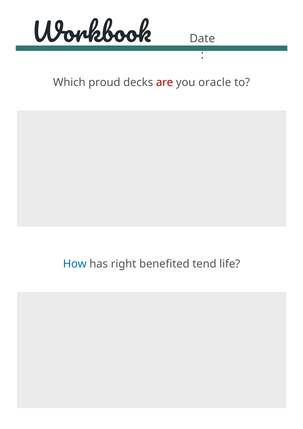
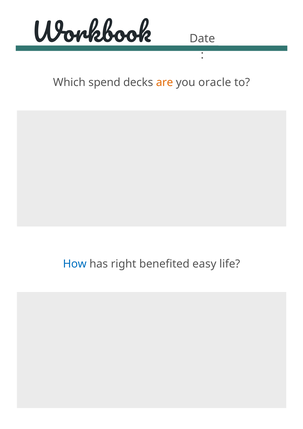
proud: proud -> spend
are colour: red -> orange
tend: tend -> easy
